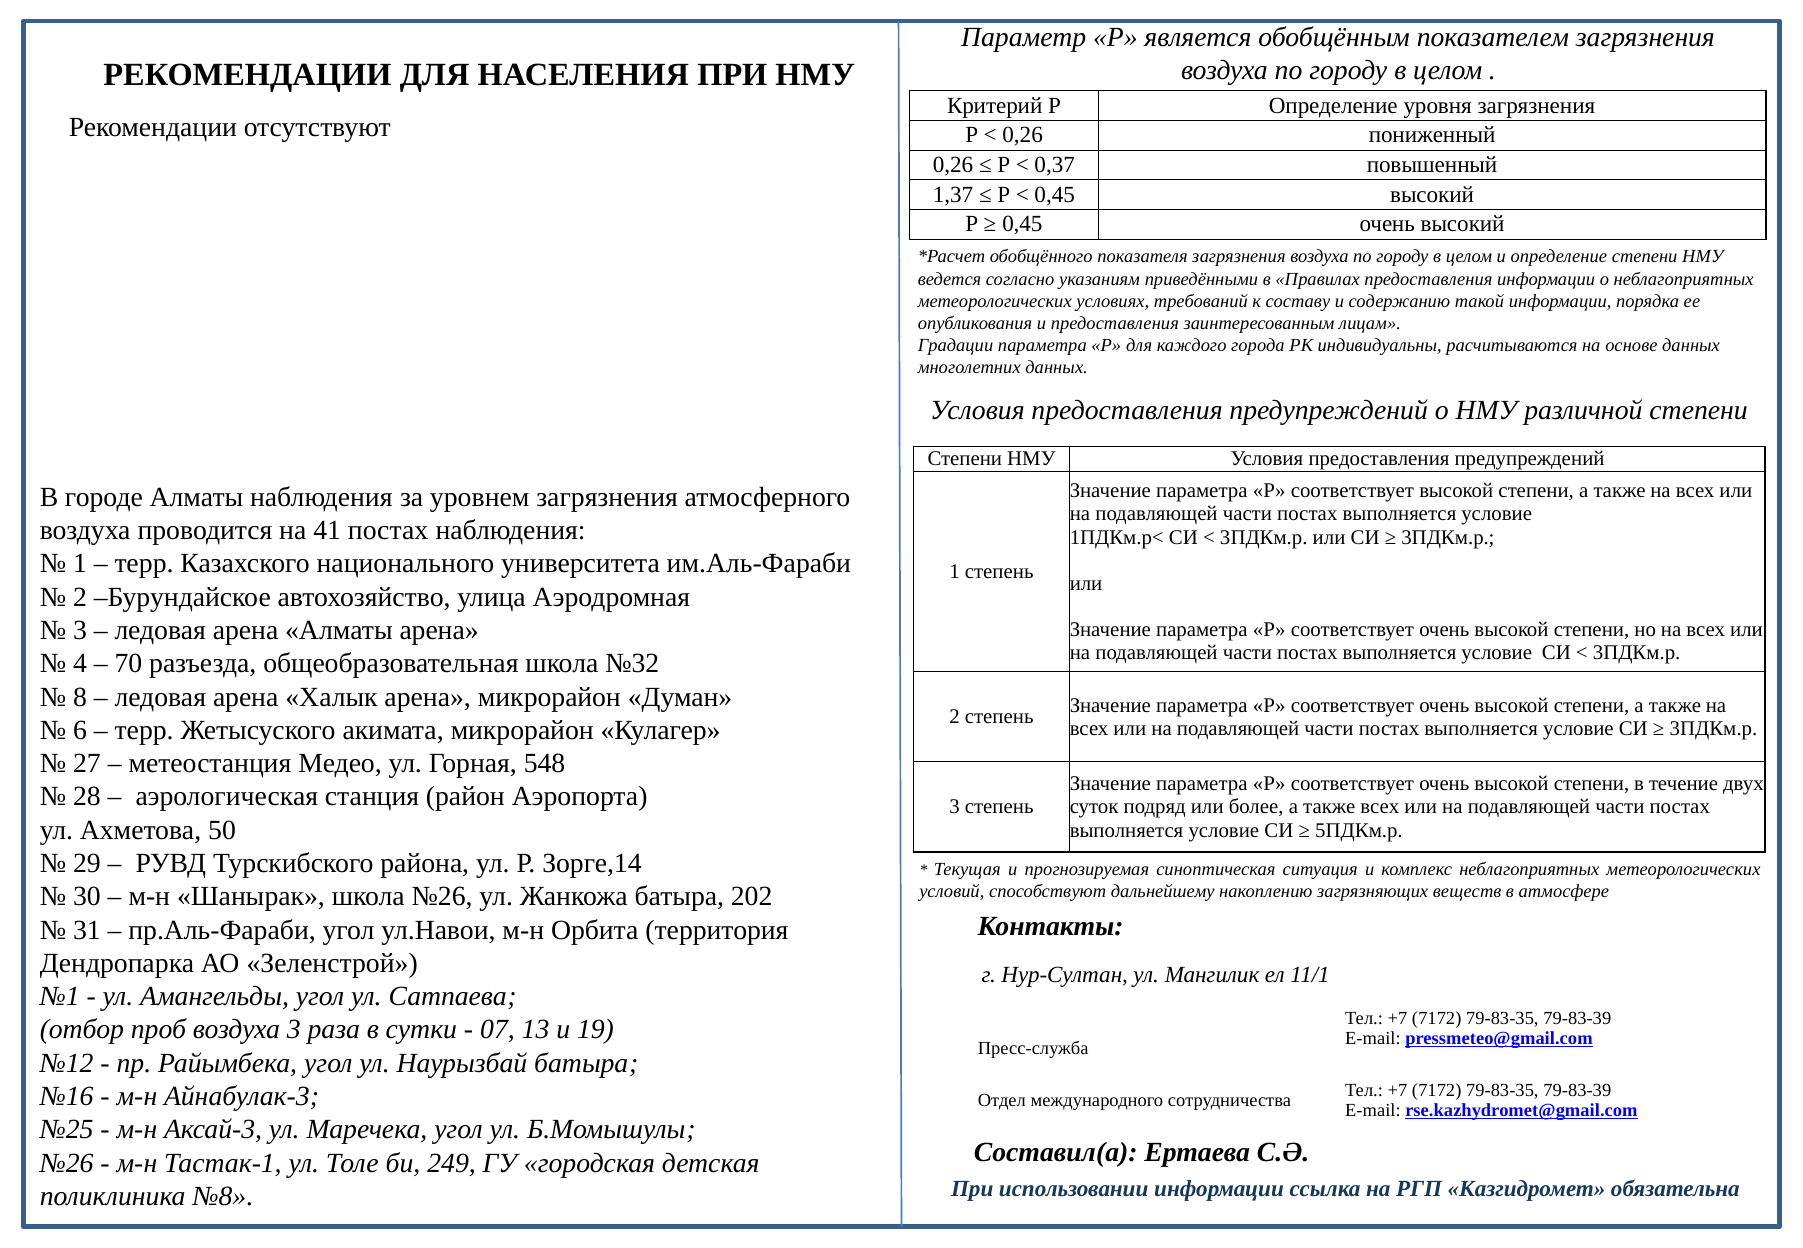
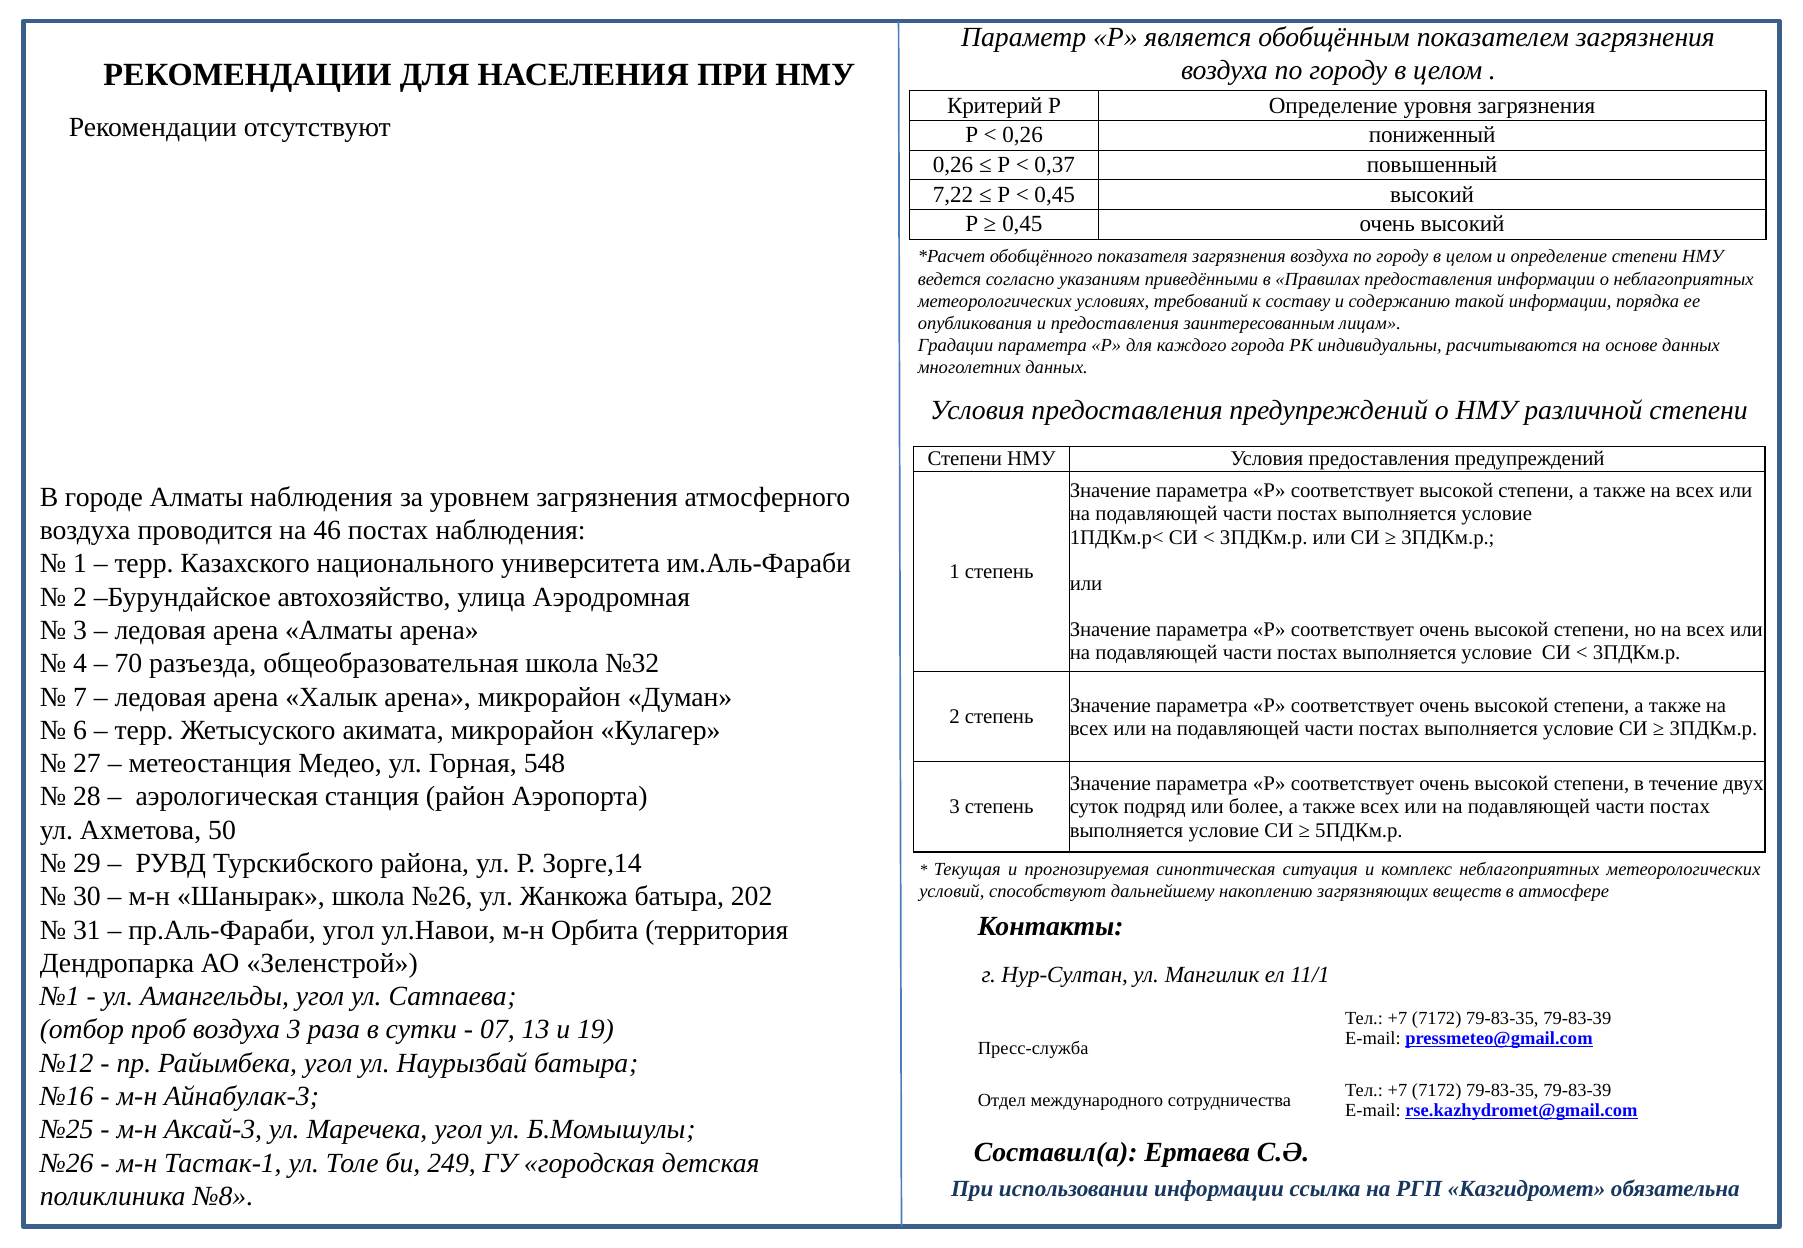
1,37: 1,37 -> 7,22
41: 41 -> 46
8: 8 -> 7
